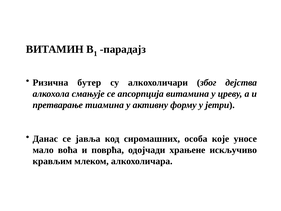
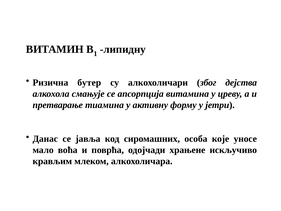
парадајз: парадајз -> липидну
